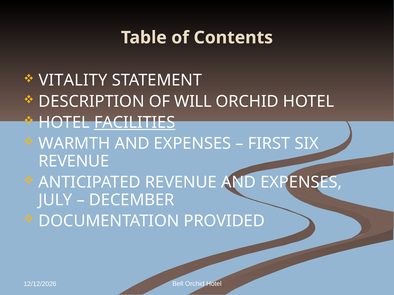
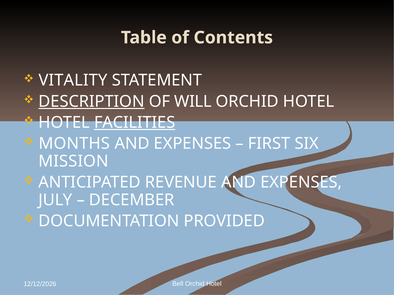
DESCRIPTION underline: none -> present
WARMTH: WARMTH -> MONTHS
REVENUE at (74, 161): REVENUE -> MISSION
